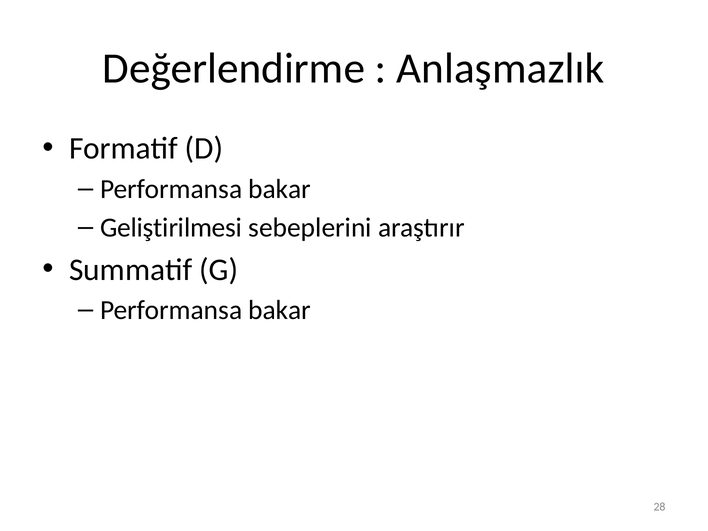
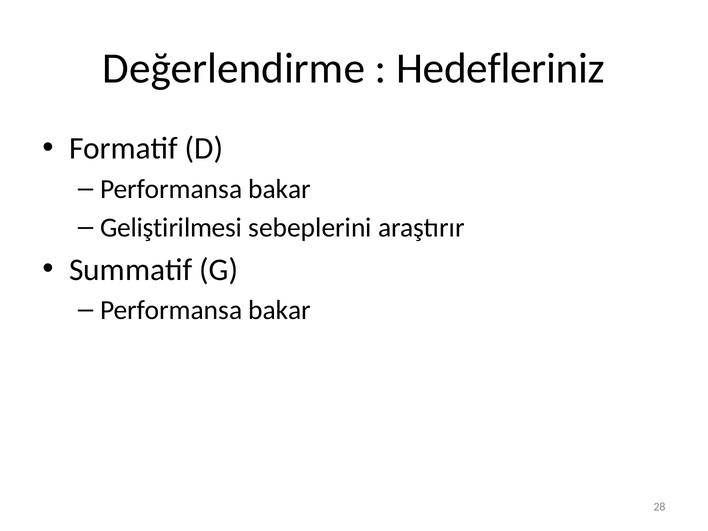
Anlaşmazlık: Anlaşmazlık -> Hedefleriniz
